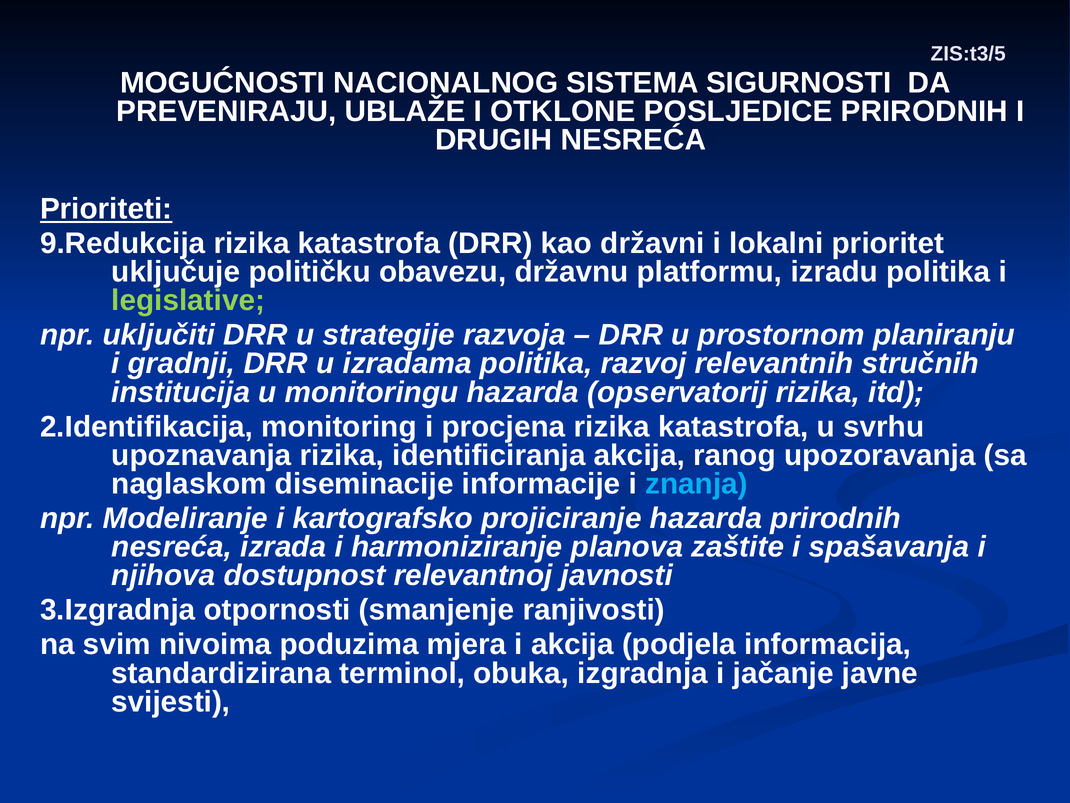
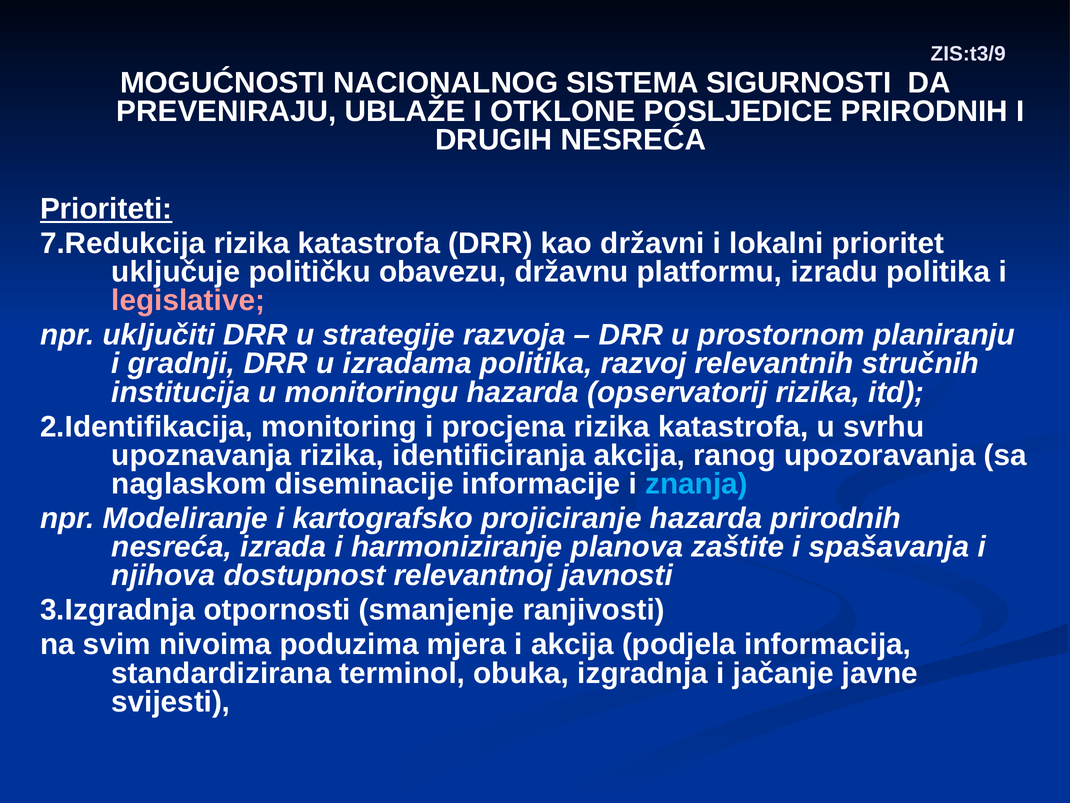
ZIS:t3/5: ZIS:t3/5 -> ZIS:t3/9
9.Redukcija: 9.Redukcija -> 7.Redukcija
legislative colour: light green -> pink
